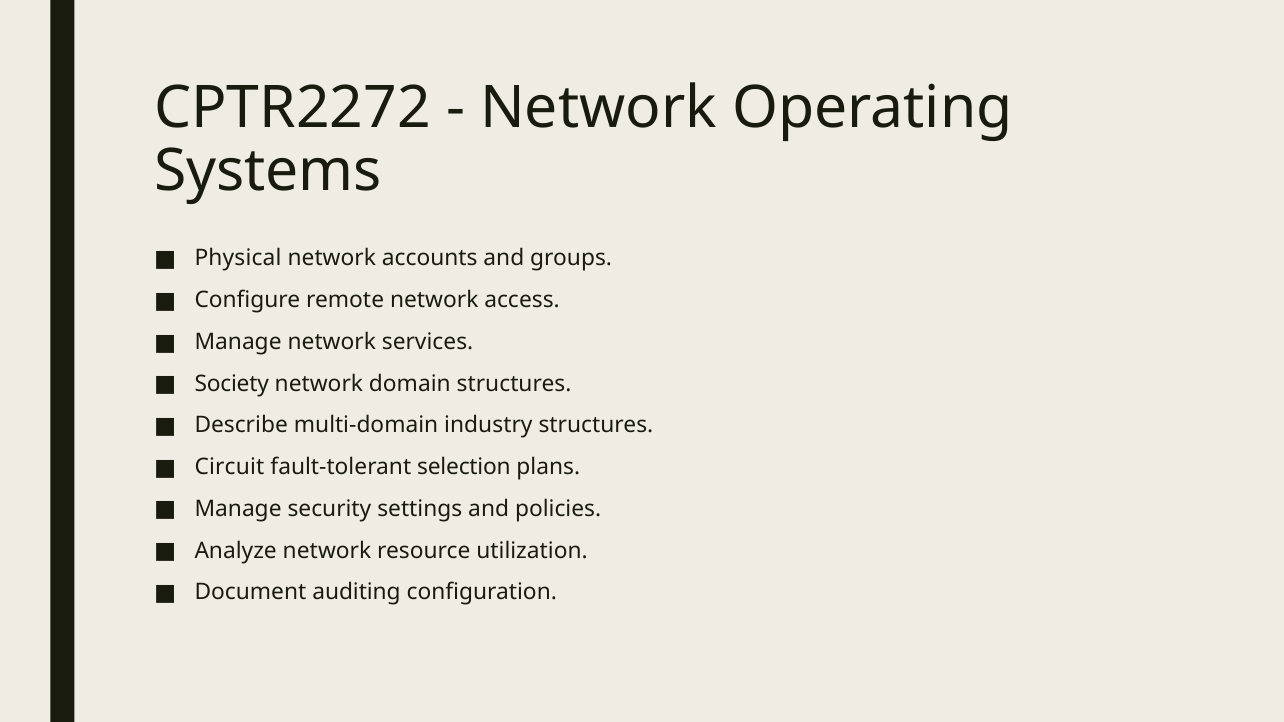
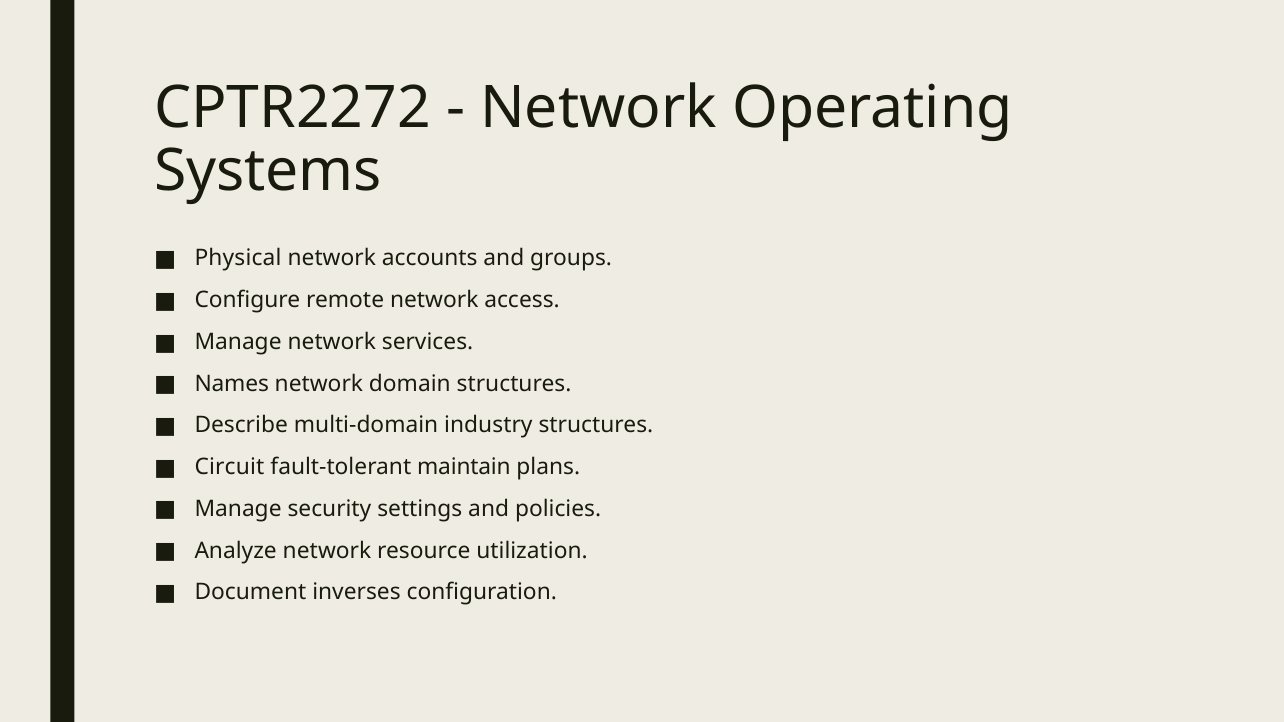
Society: Society -> Names
selection: selection -> maintain
auditing: auditing -> inverses
